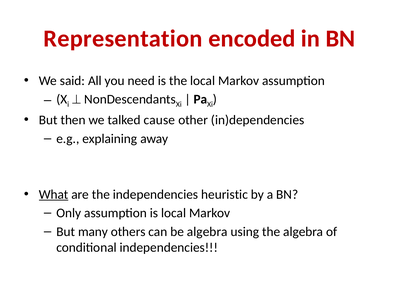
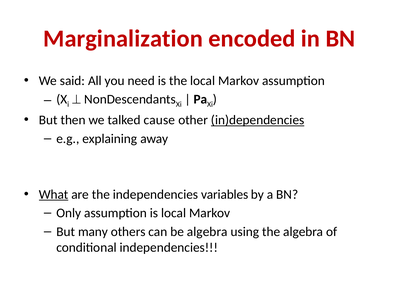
Representation: Representation -> Marginalization
in)dependencies underline: none -> present
heuristic: heuristic -> variables
